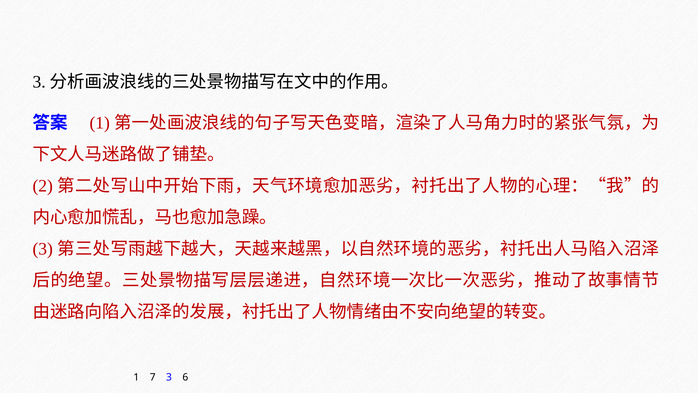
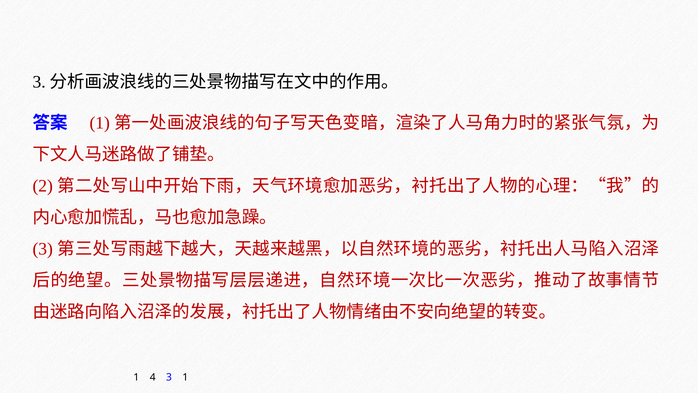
7: 7 -> 4
3 6: 6 -> 1
